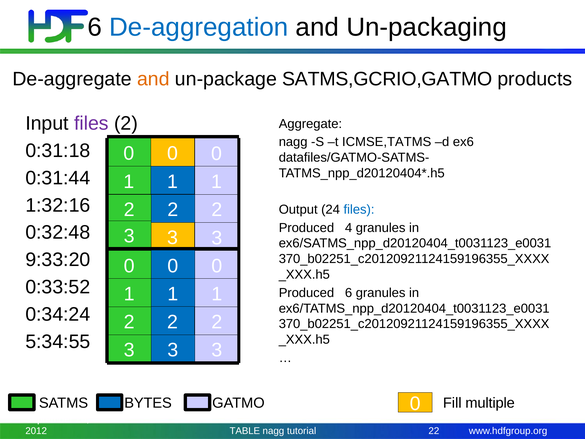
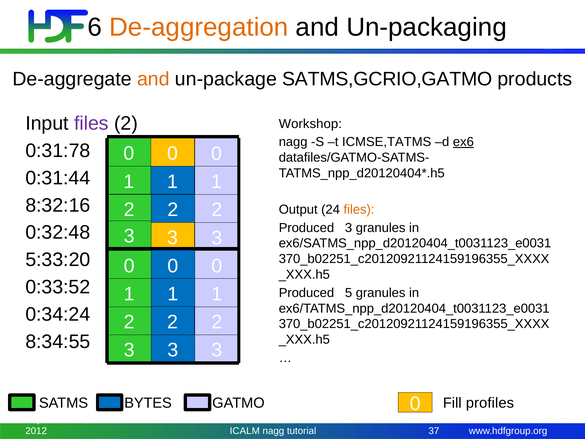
De-aggregation colour: blue -> orange
Aggregate: Aggregate -> Workshop
ex6 underline: none -> present
0:31:18: 0:31:18 -> 0:31:78
1:32:16: 1:32:16 -> 8:32:16
files at (359, 209) colour: blue -> orange
Produced 4: 4 -> 3
9:33:20: 9:33:20 -> 5:33:20
Produced 6: 6 -> 5
5:34:55: 5:34:55 -> 8:34:55
multiple: multiple -> profiles
TABLE: TABLE -> ICALM
22: 22 -> 37
